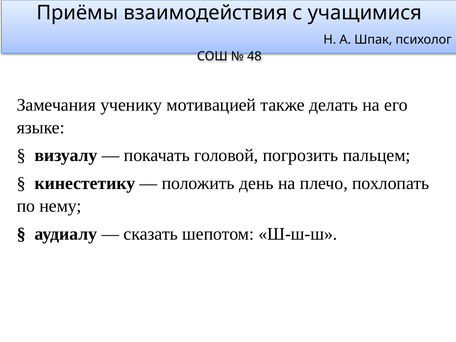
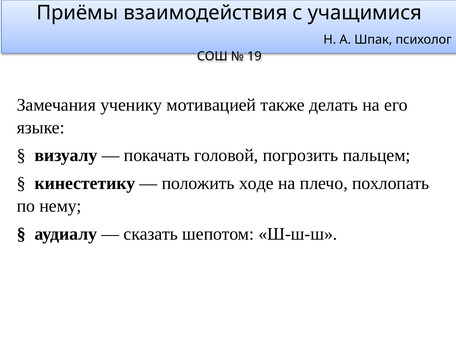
48: 48 -> 19
день: день -> ходе
